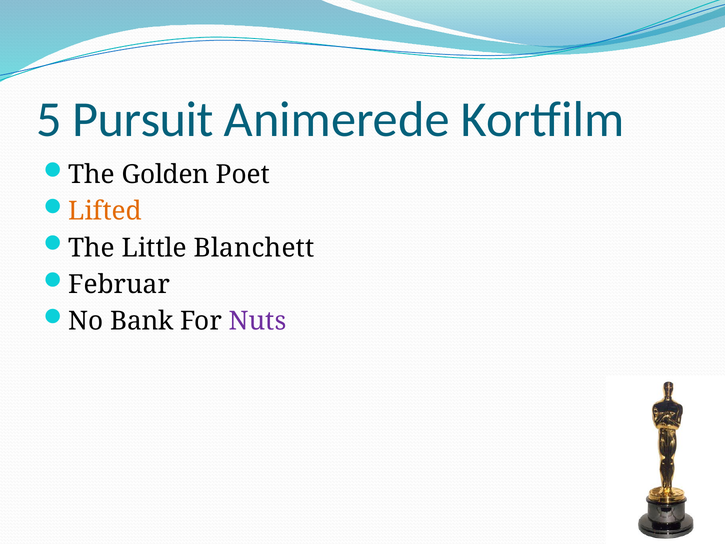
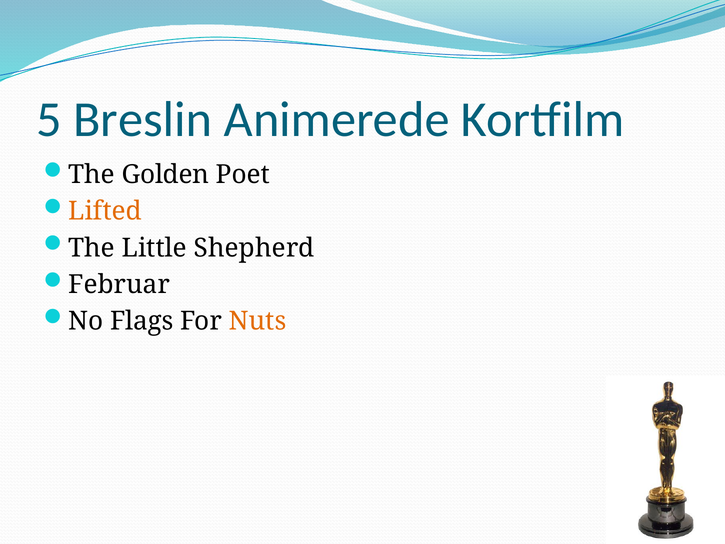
Pursuit: Pursuit -> Breslin
Blanchett: Blanchett -> Shepherd
Bank: Bank -> Flags
Nuts colour: purple -> orange
